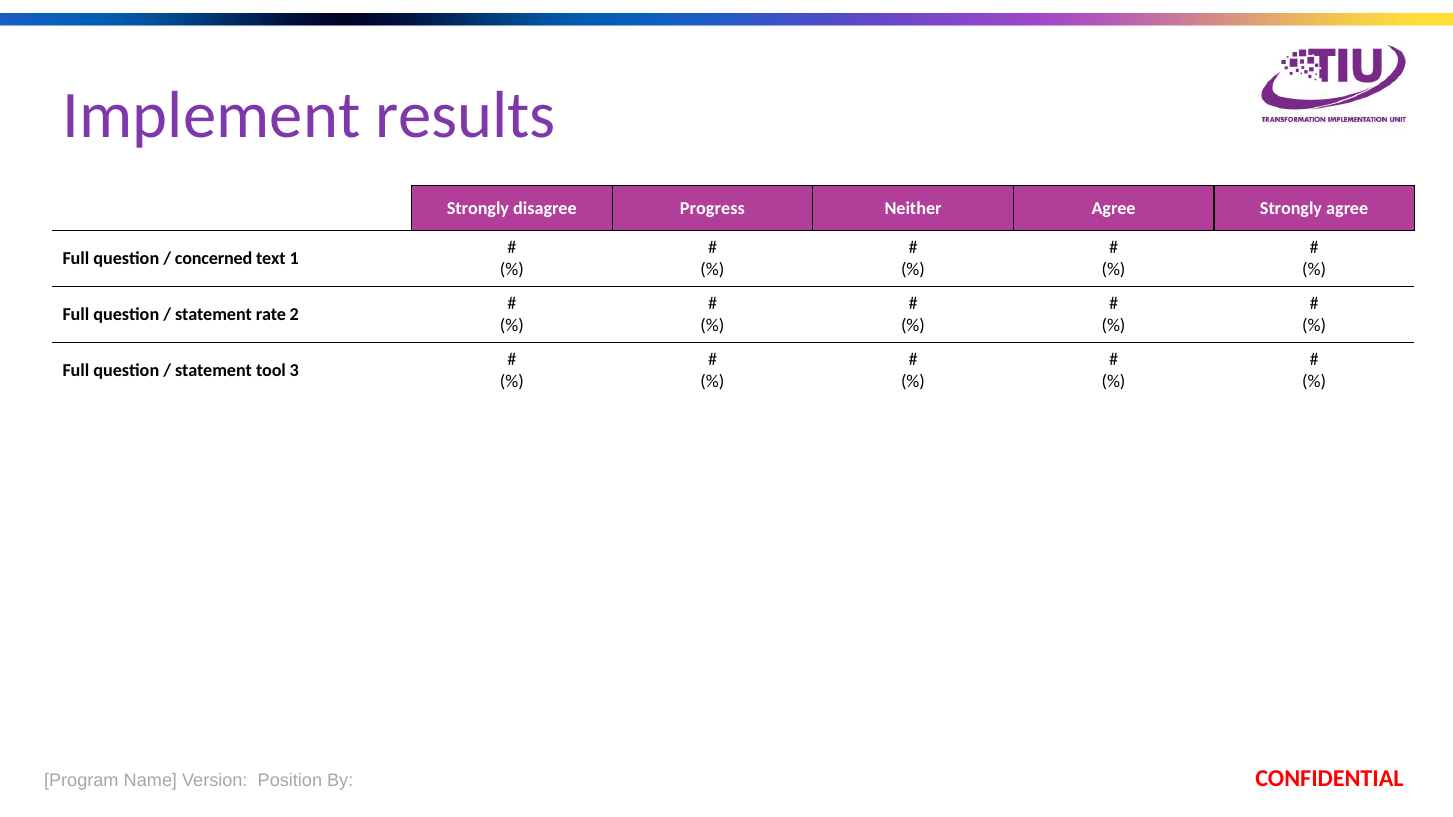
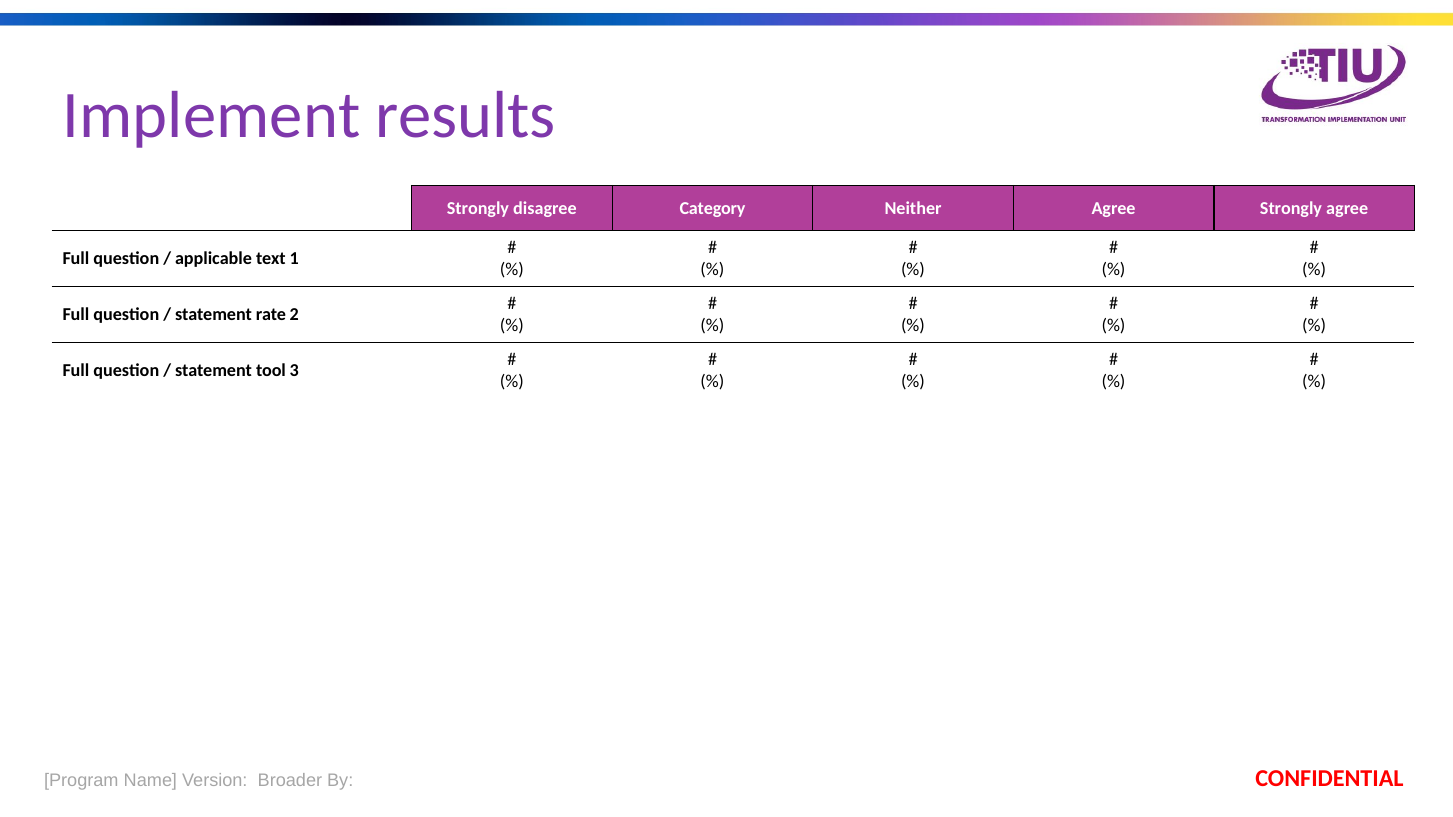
Progress: Progress -> Category
concerned: concerned -> applicable
Position: Position -> Broader
